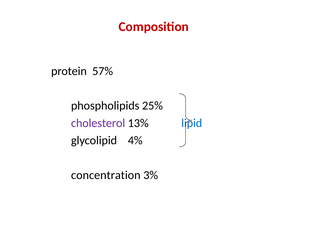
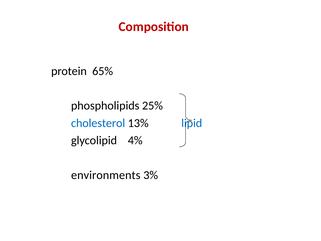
57%: 57% -> 65%
cholesterol colour: purple -> blue
concentration: concentration -> environments
